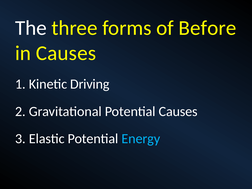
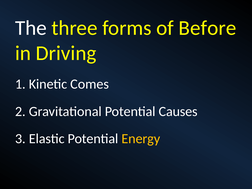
in Causes: Causes -> Driving
Driving: Driving -> Comes
Energy colour: light blue -> yellow
